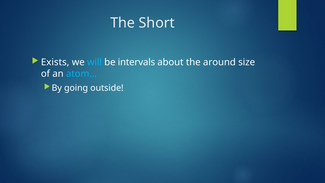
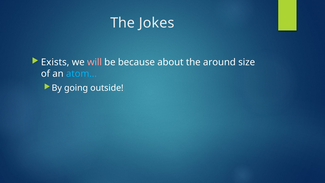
Short: Short -> Jokes
will colour: light blue -> pink
intervals: intervals -> because
